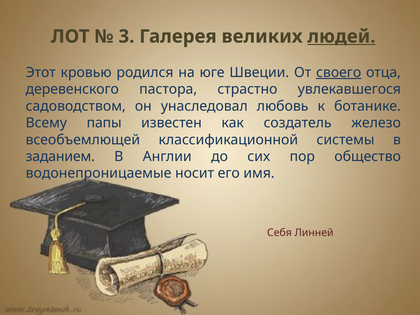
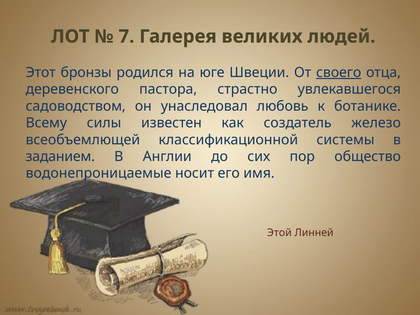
3: 3 -> 7
людей underline: present -> none
кровью: кровью -> бронзы
папы: папы -> силы
Себя: Себя -> Этой
